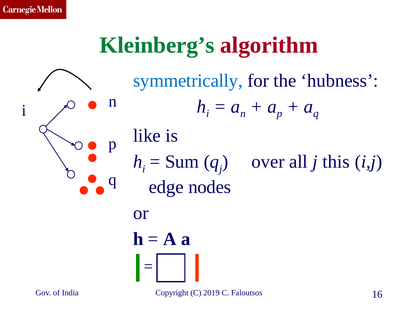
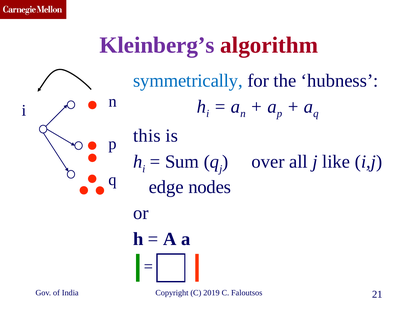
Kleinberg’s colour: green -> purple
like: like -> this
this: this -> like
16: 16 -> 21
